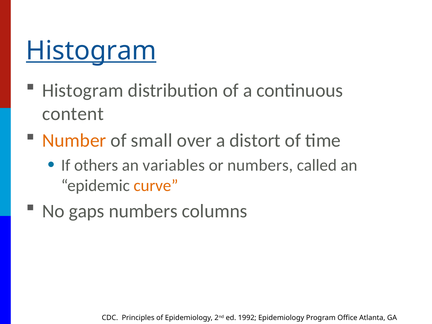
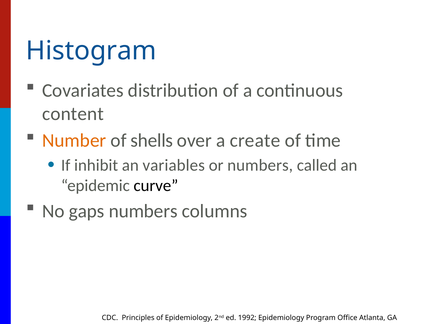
Histogram at (91, 51) underline: present -> none
Histogram at (83, 91): Histogram -> Covariates
small: small -> shells
distort: distort -> create
others: others -> inhibit
curve colour: orange -> black
